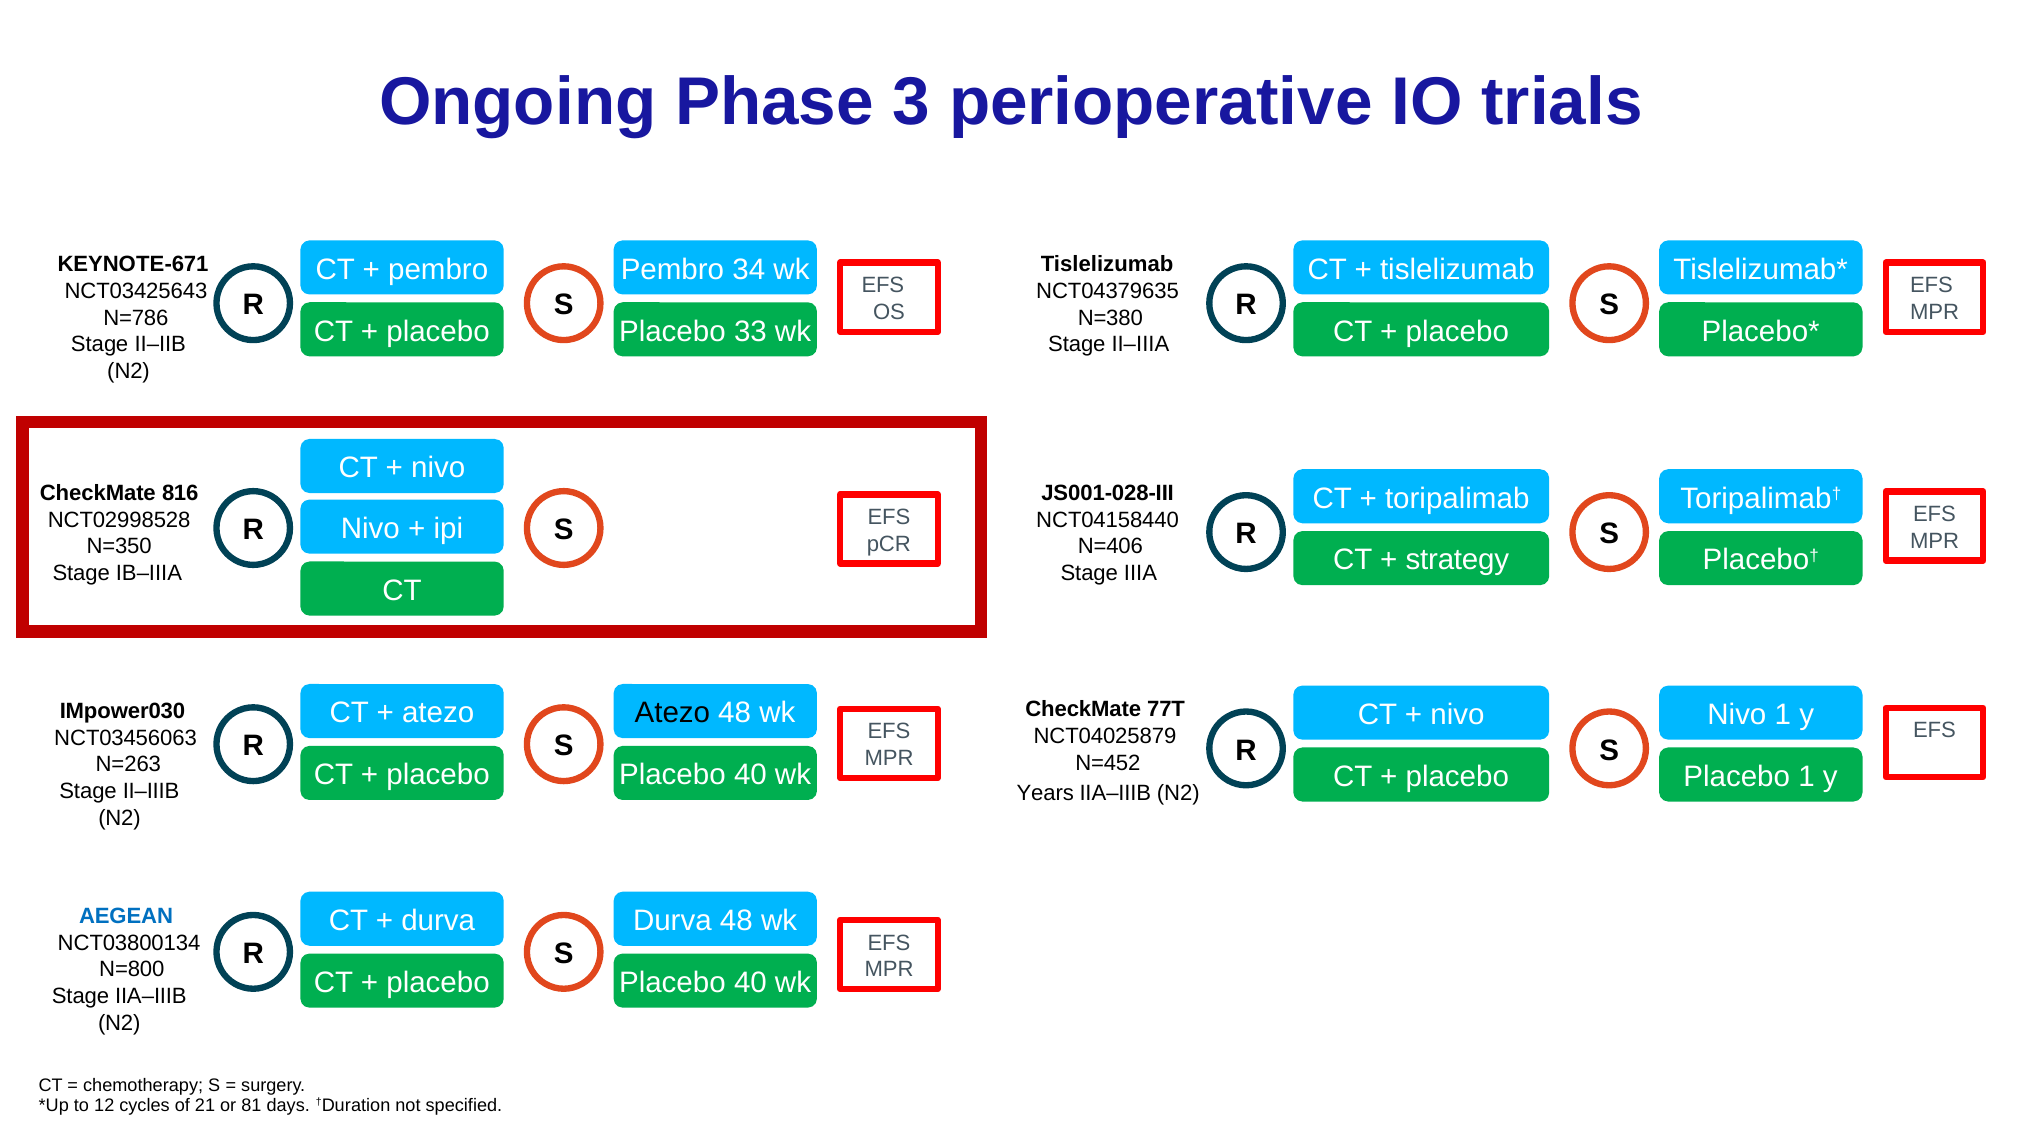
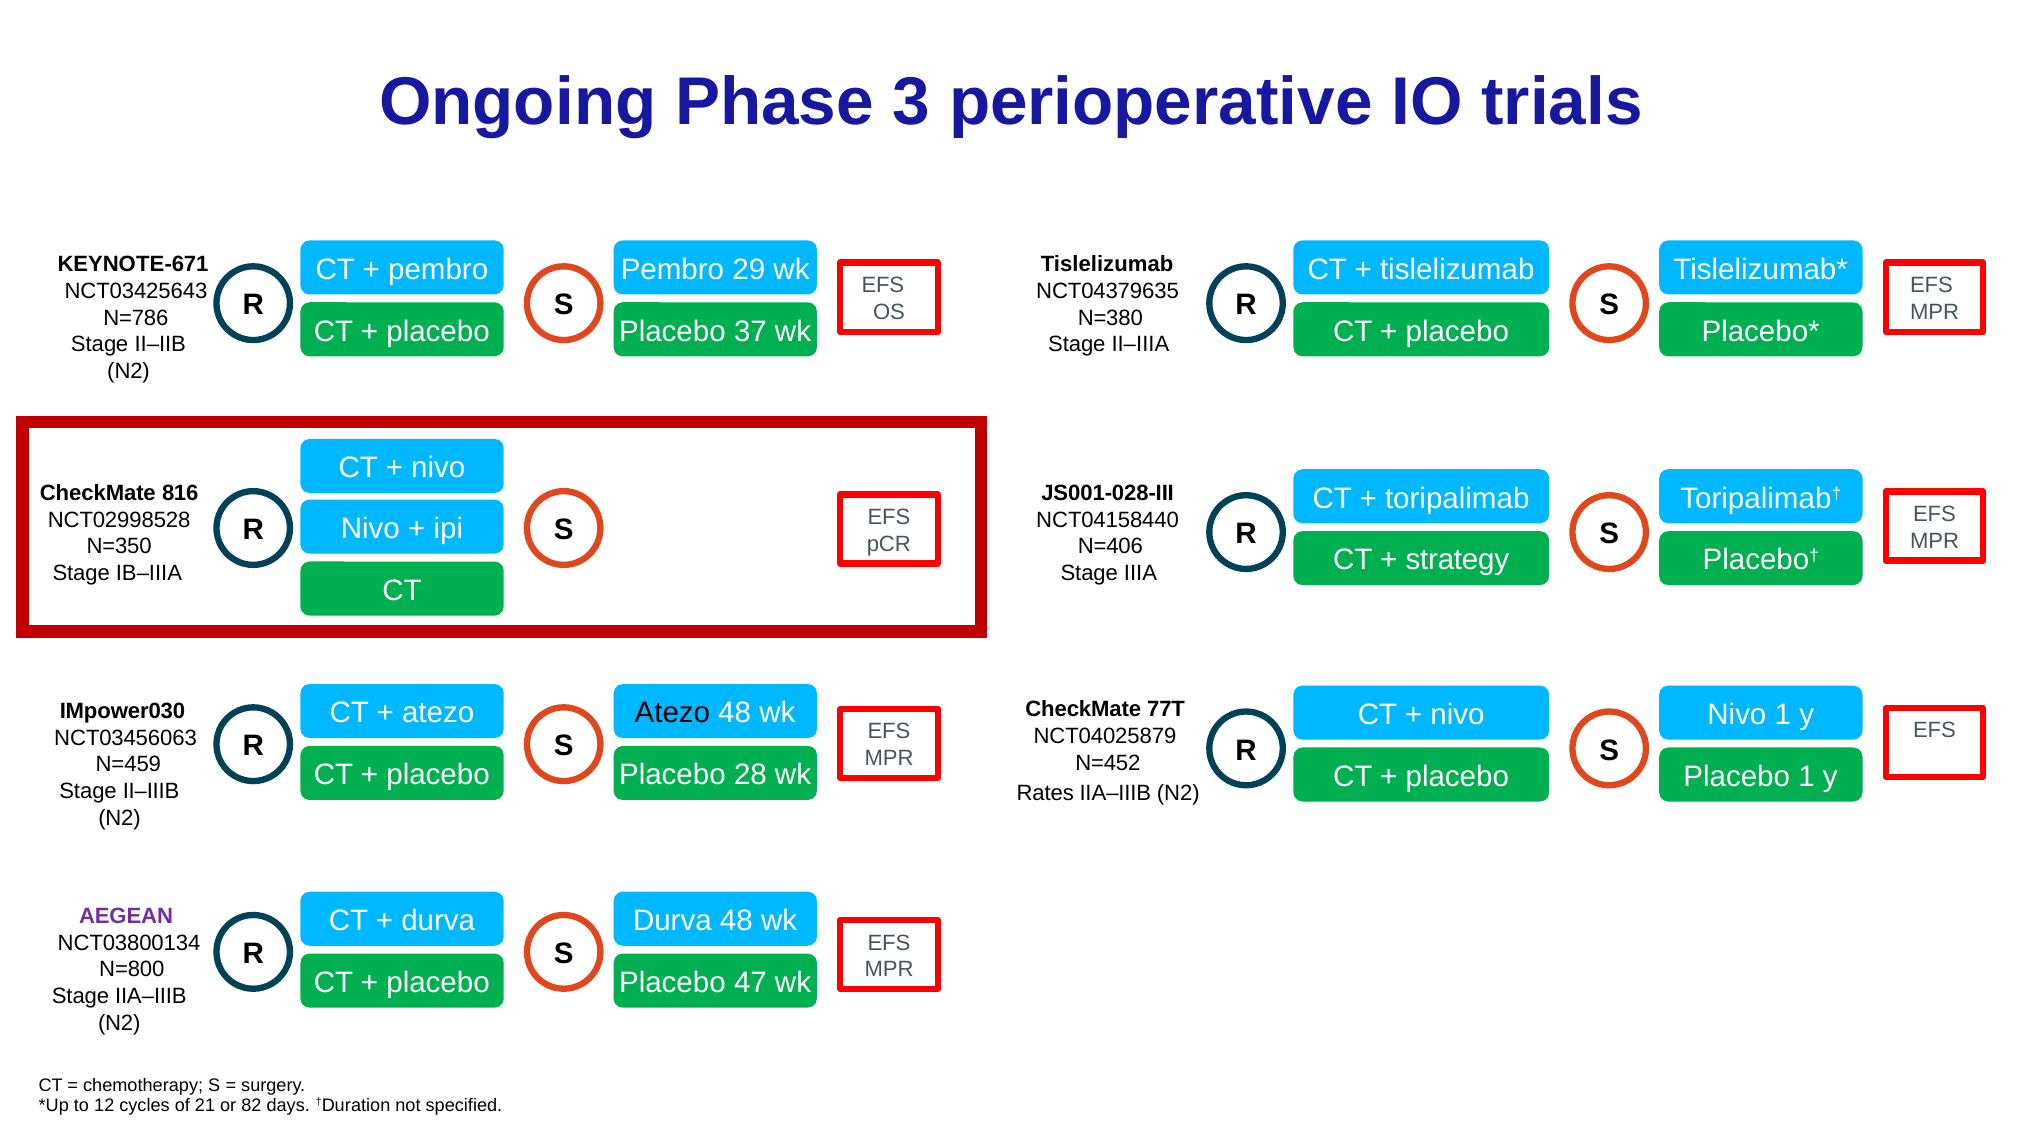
34: 34 -> 29
33: 33 -> 37
N=263: N=263 -> N=459
40 at (750, 775): 40 -> 28
Years: Years -> Rates
AEGEAN colour: blue -> purple
40 at (750, 982): 40 -> 47
81: 81 -> 82
